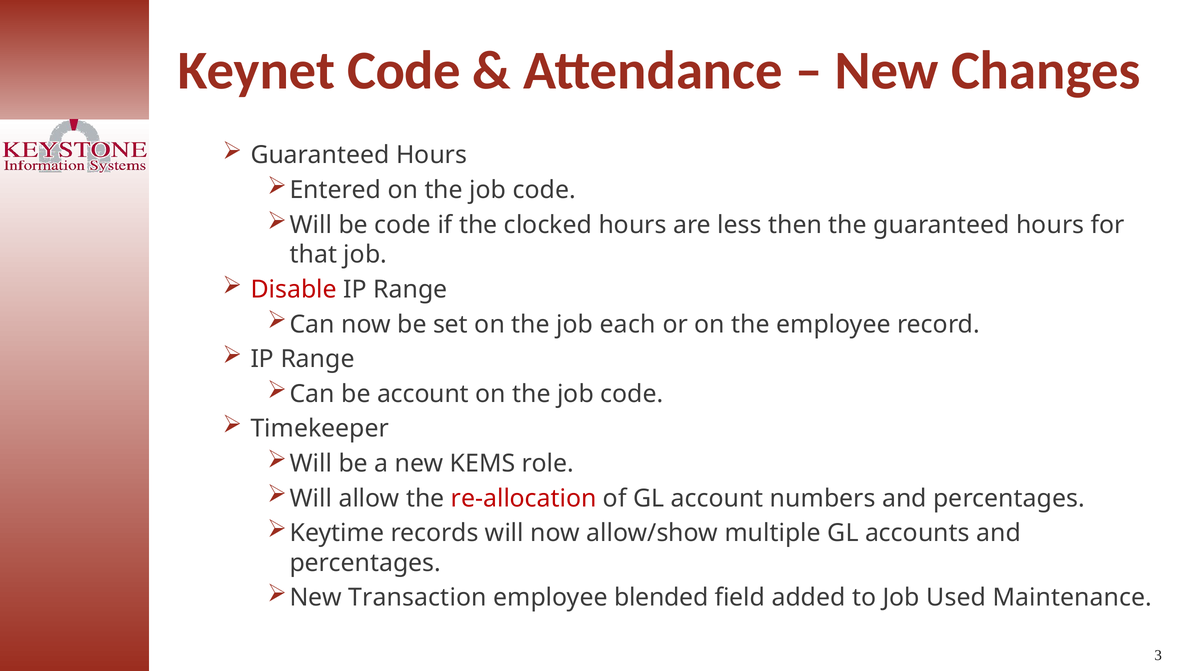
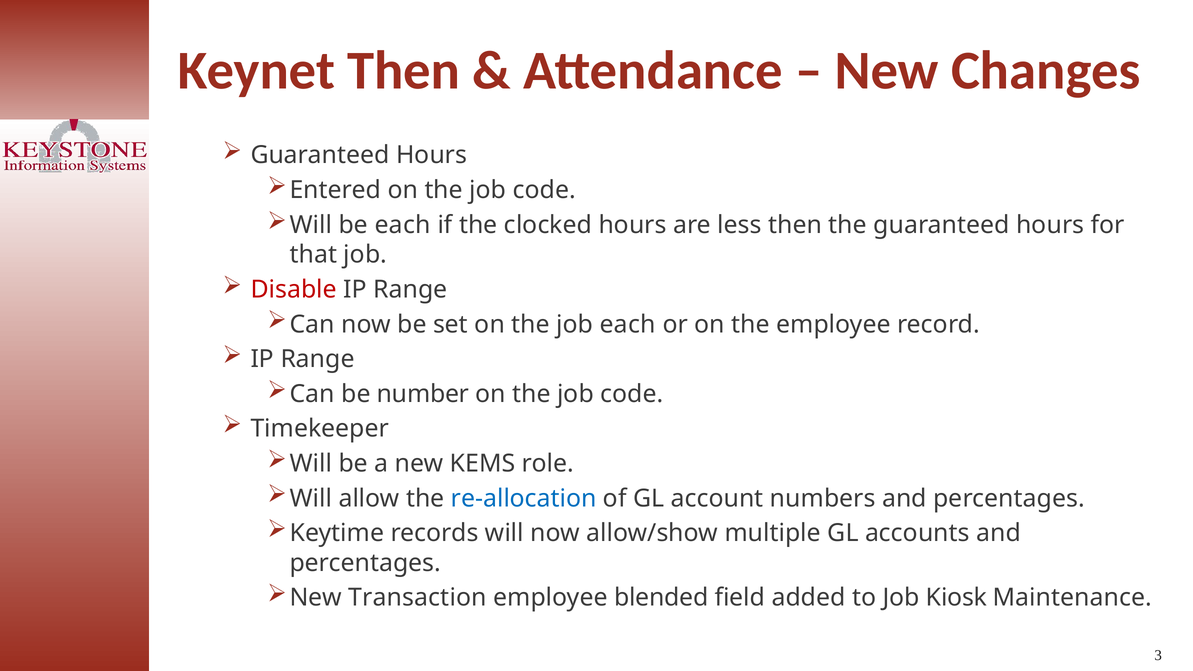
Keynet Code: Code -> Then
be code: code -> each
be account: account -> number
re-allocation colour: red -> blue
Used: Used -> Kiosk
